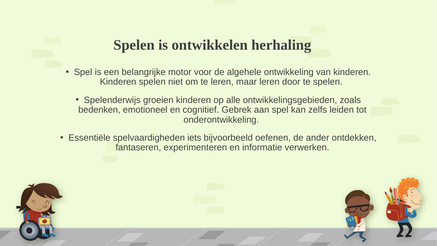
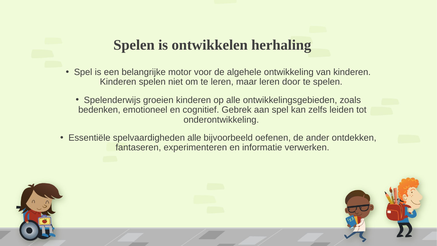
spelvaardigheden iets: iets -> alle
